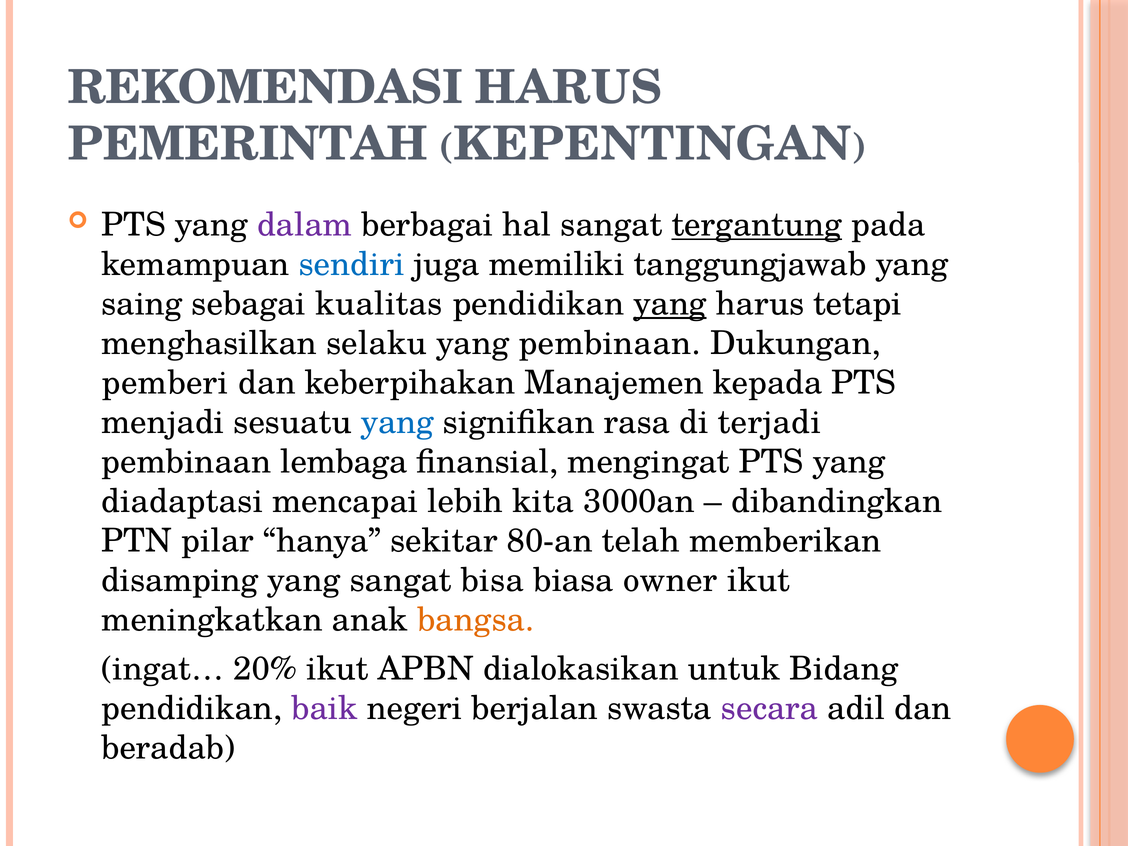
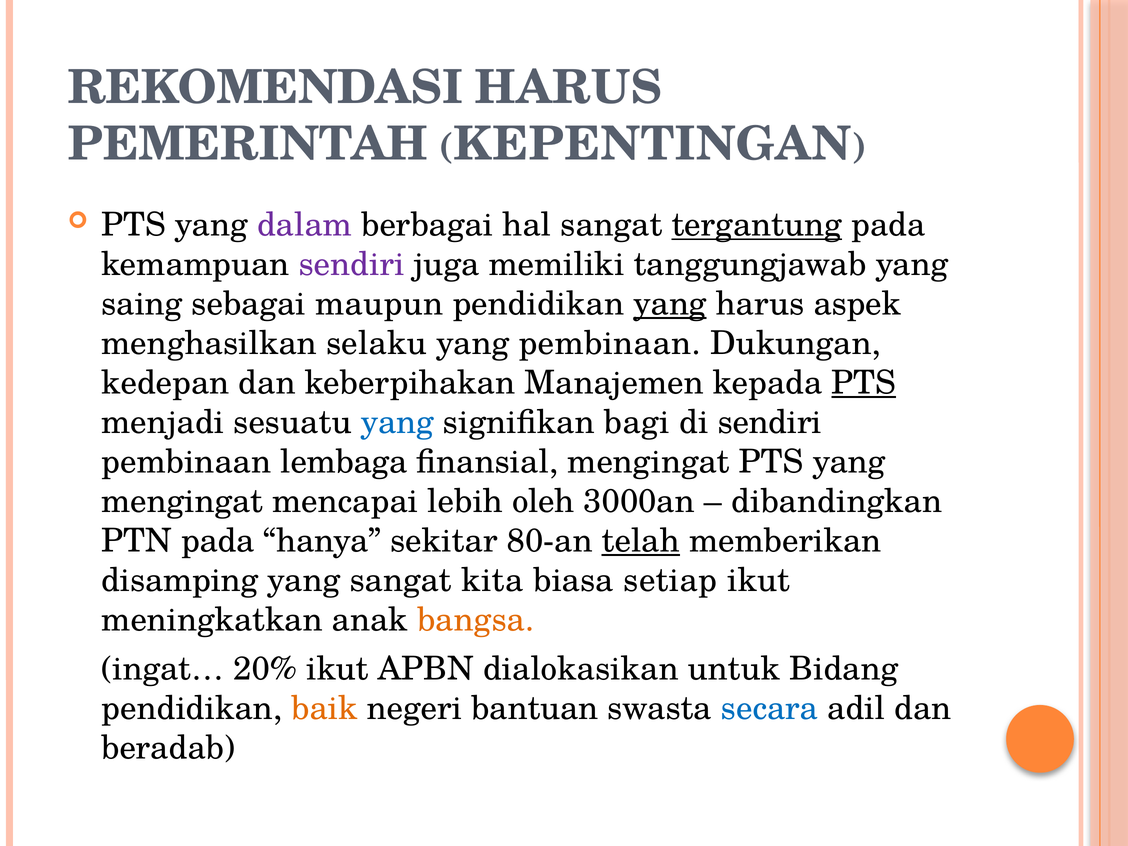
sendiri at (352, 265) colour: blue -> purple
kualitas: kualitas -> maupun
tetapi: tetapi -> aspek
pemberi: pemberi -> kedepan
PTS at (864, 383) underline: none -> present
rasa: rasa -> bagi
di terjadi: terjadi -> sendiri
diadaptasi at (182, 501): diadaptasi -> mengingat
kita: kita -> oleh
PTN pilar: pilar -> pada
telah underline: none -> present
bisa: bisa -> kita
owner: owner -> setiap
baik colour: purple -> orange
berjalan: berjalan -> bantuan
secara colour: purple -> blue
